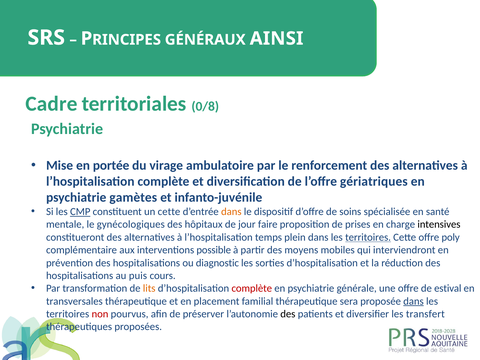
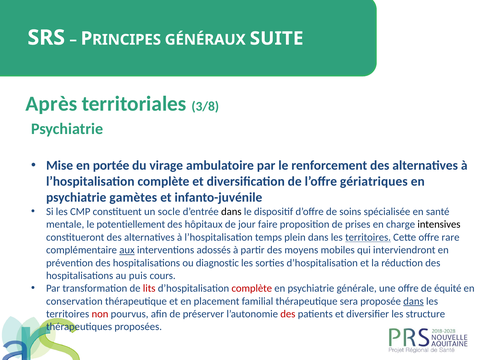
AINSI: AINSI -> SUITE
Cadre: Cadre -> Après
0/8: 0/8 -> 3/8
CMP underline: present -> none
un cette: cette -> socle
dans at (231, 212) colour: orange -> black
gynécologiques: gynécologiques -> potentiellement
poly: poly -> rare
aux underline: none -> present
possible: possible -> adossés
lits colour: orange -> red
estival: estival -> équité
transversales: transversales -> conservation
des at (288, 314) colour: black -> red
transfert: transfert -> structure
